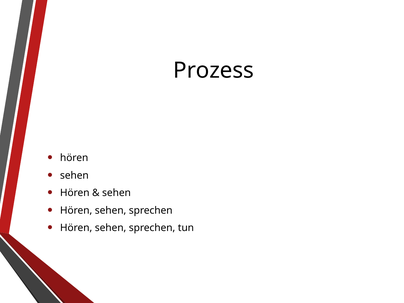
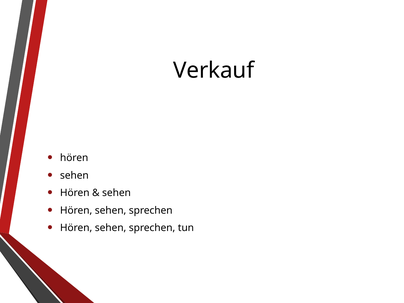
Prozess: Prozess -> Verkauf
